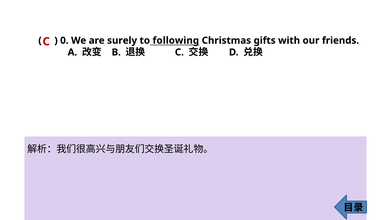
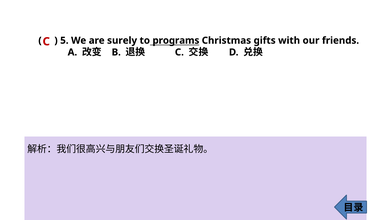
0: 0 -> 5
following: following -> programs
